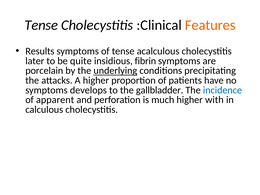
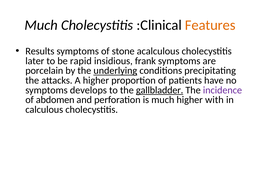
Tense at (41, 25): Tense -> Much
of tense: tense -> stone
quite: quite -> rapid
fibrin: fibrin -> frank
gallbladder underline: none -> present
incidence colour: blue -> purple
apparent: apparent -> abdomen
